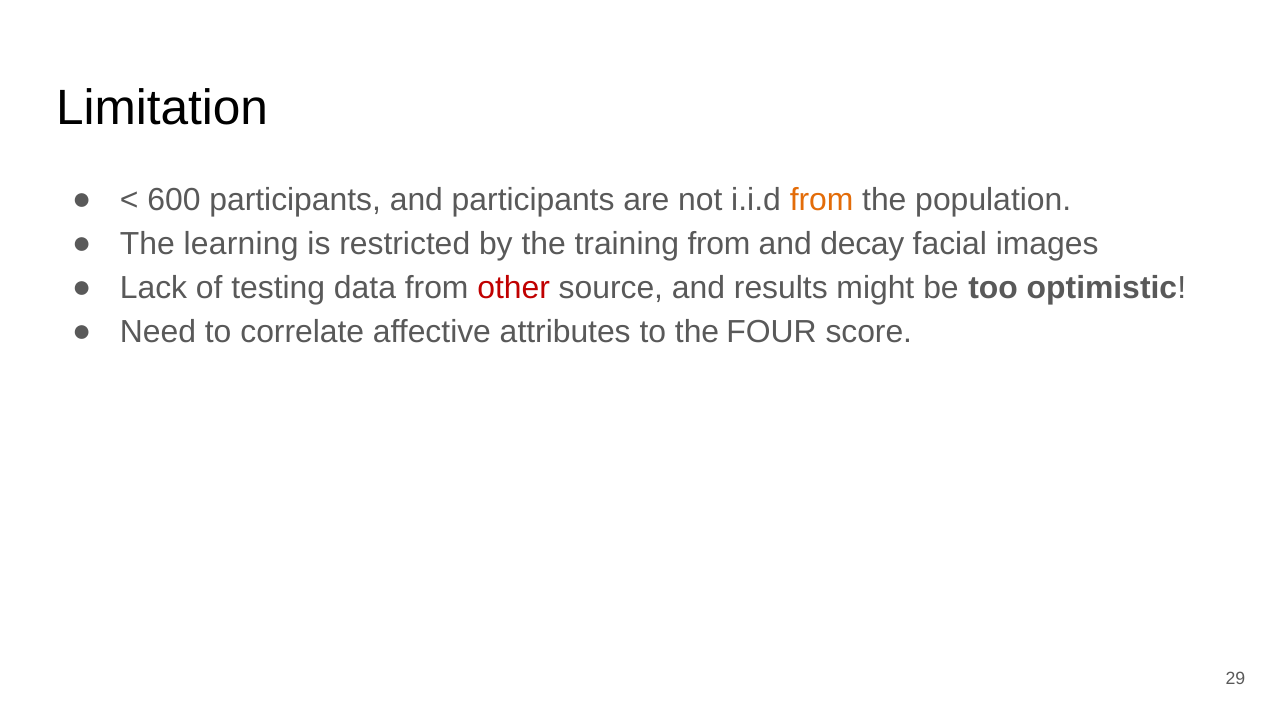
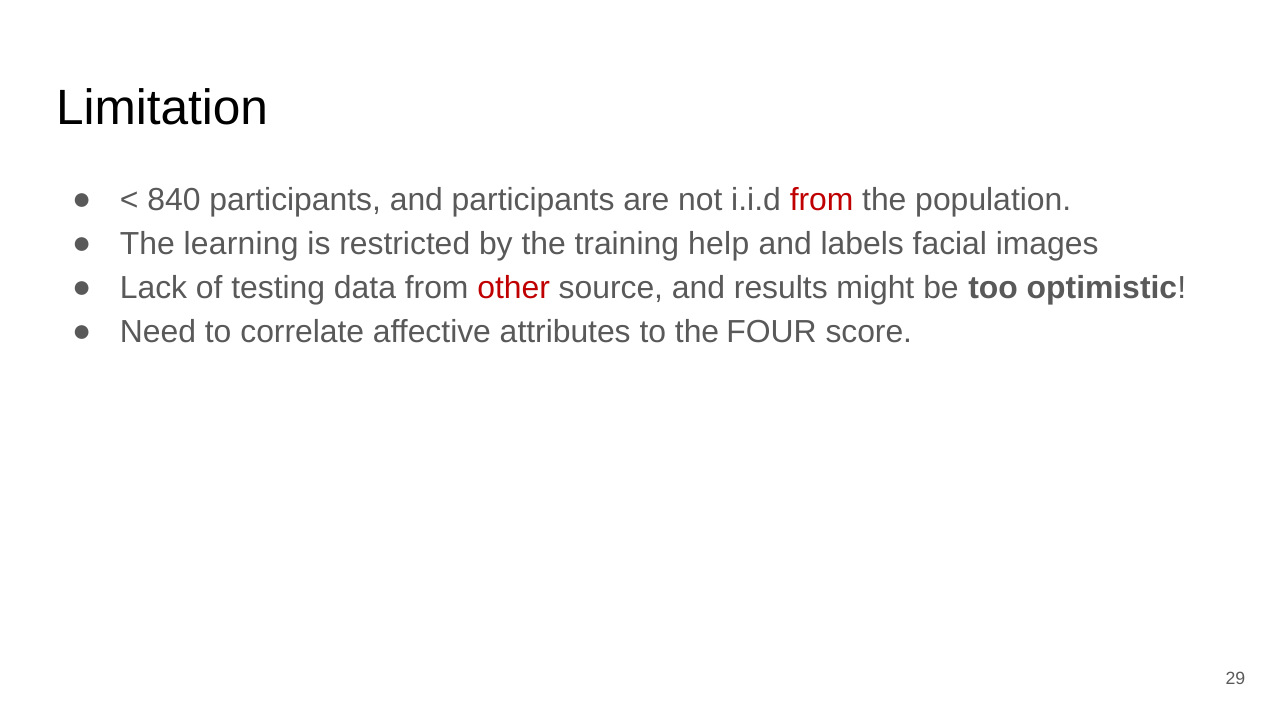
600: 600 -> 840
from at (822, 201) colour: orange -> red
training from: from -> help
decay: decay -> labels
